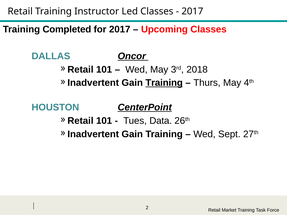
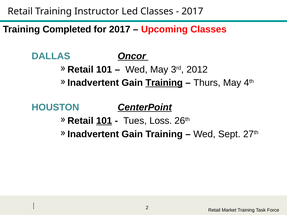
2018: 2018 -> 2012
101 at (104, 121) underline: none -> present
Data: Data -> Loss
